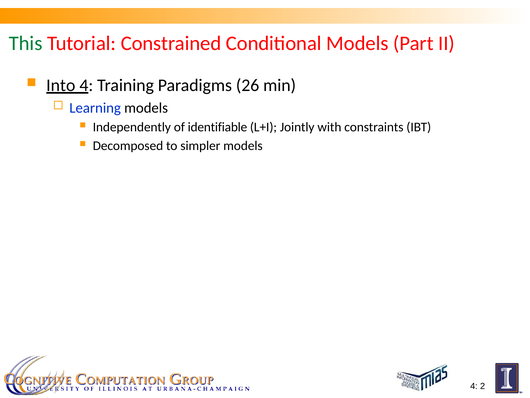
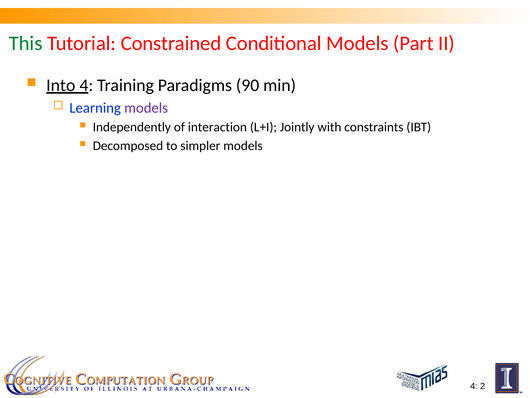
26: 26 -> 90
models at (146, 108) colour: black -> purple
identifiable: identifiable -> interaction
